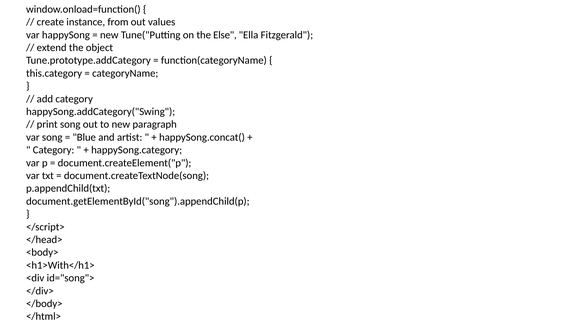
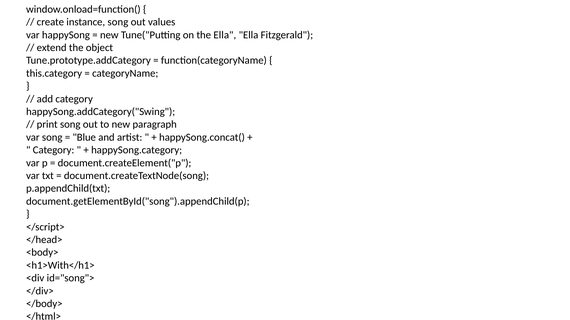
instance from: from -> song
the Else: Else -> Ella
